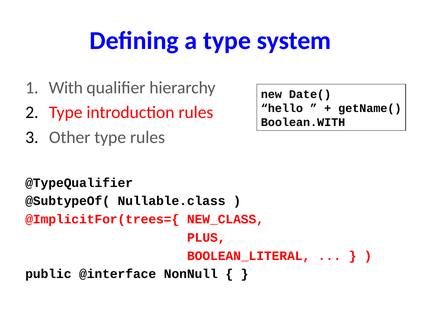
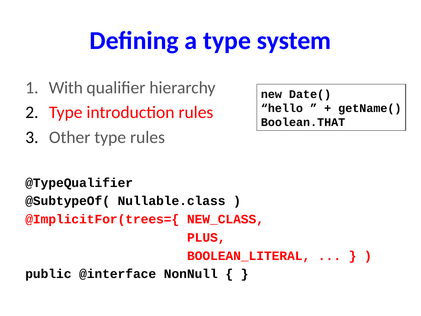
Boolean.WITH: Boolean.WITH -> Boolean.THAT
